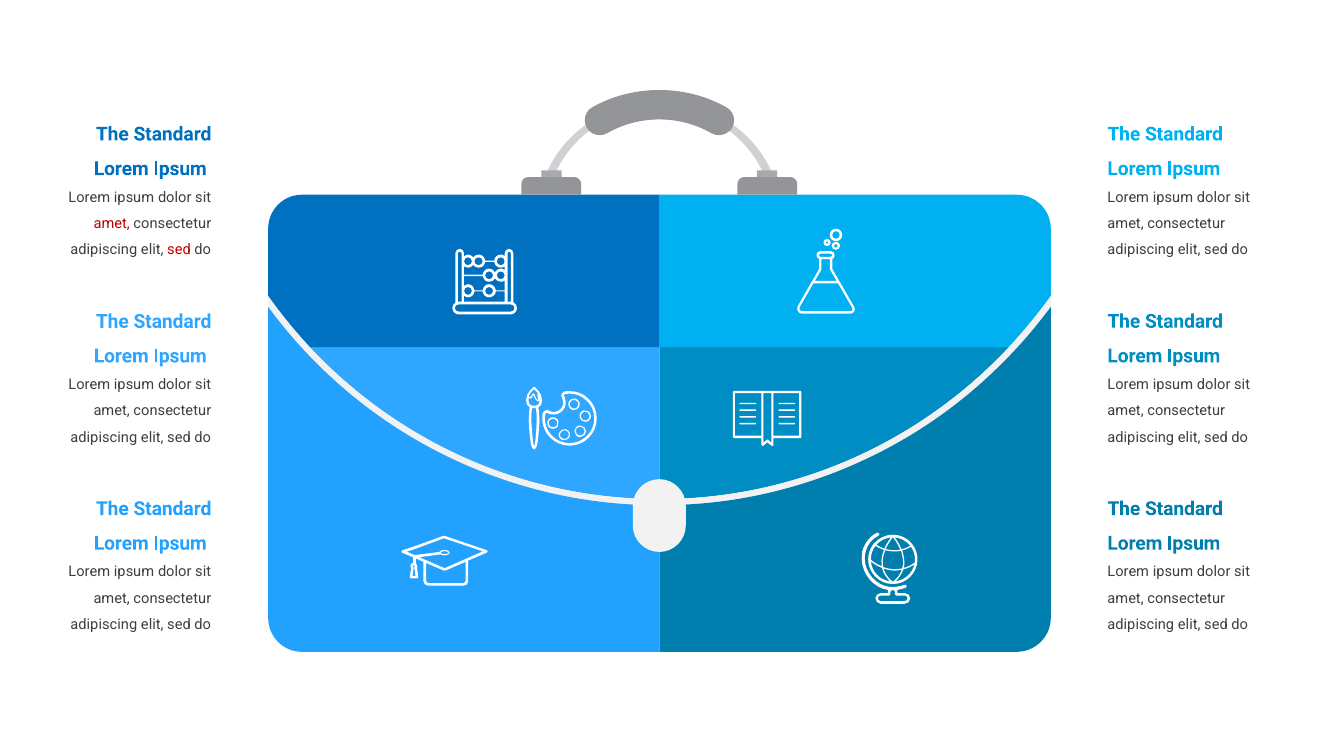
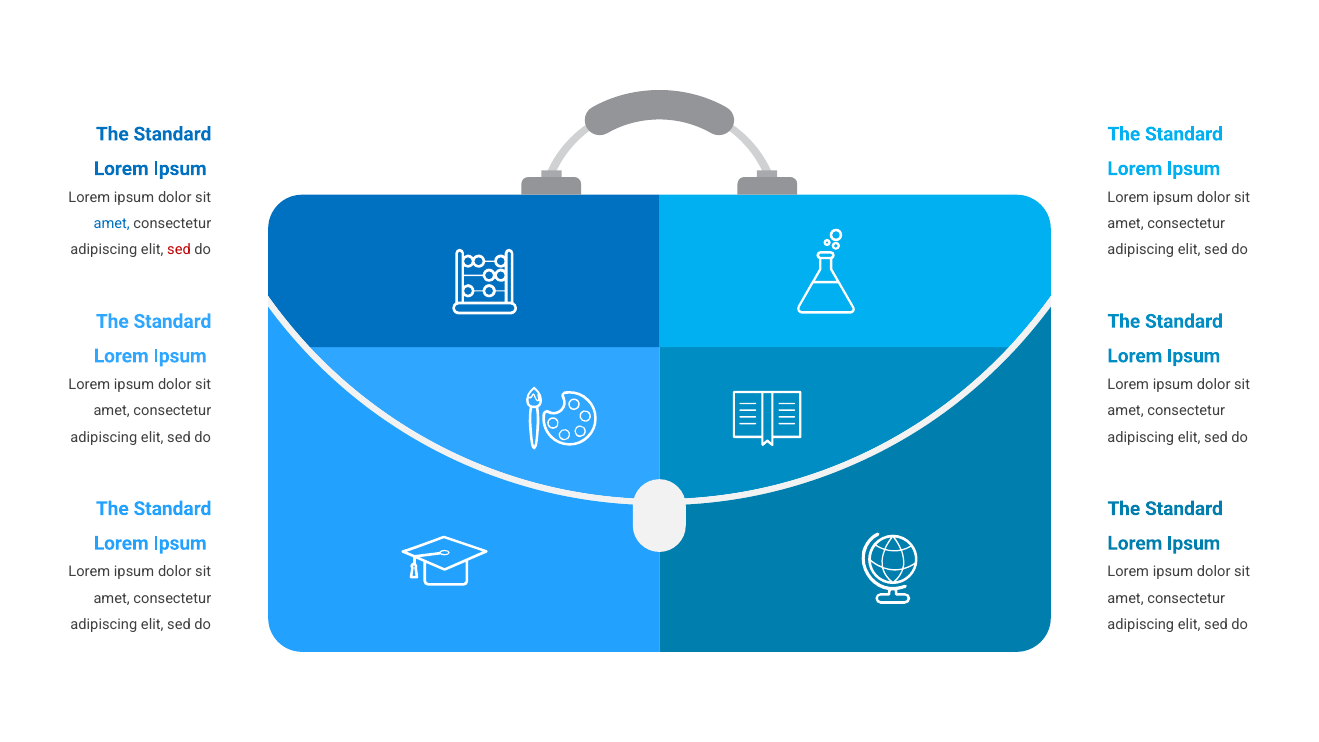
amet at (112, 224) colour: red -> blue
